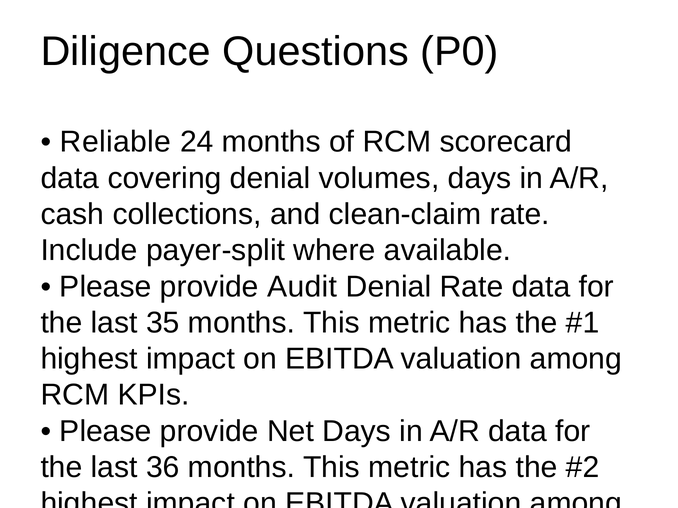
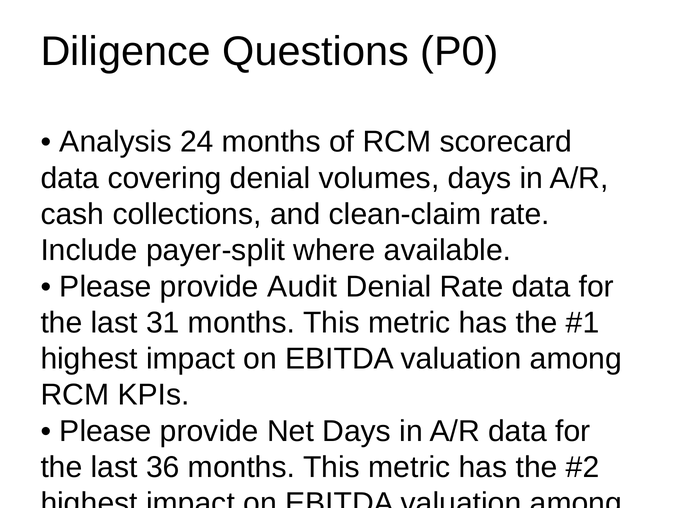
Reliable: Reliable -> Analysis
35: 35 -> 31
